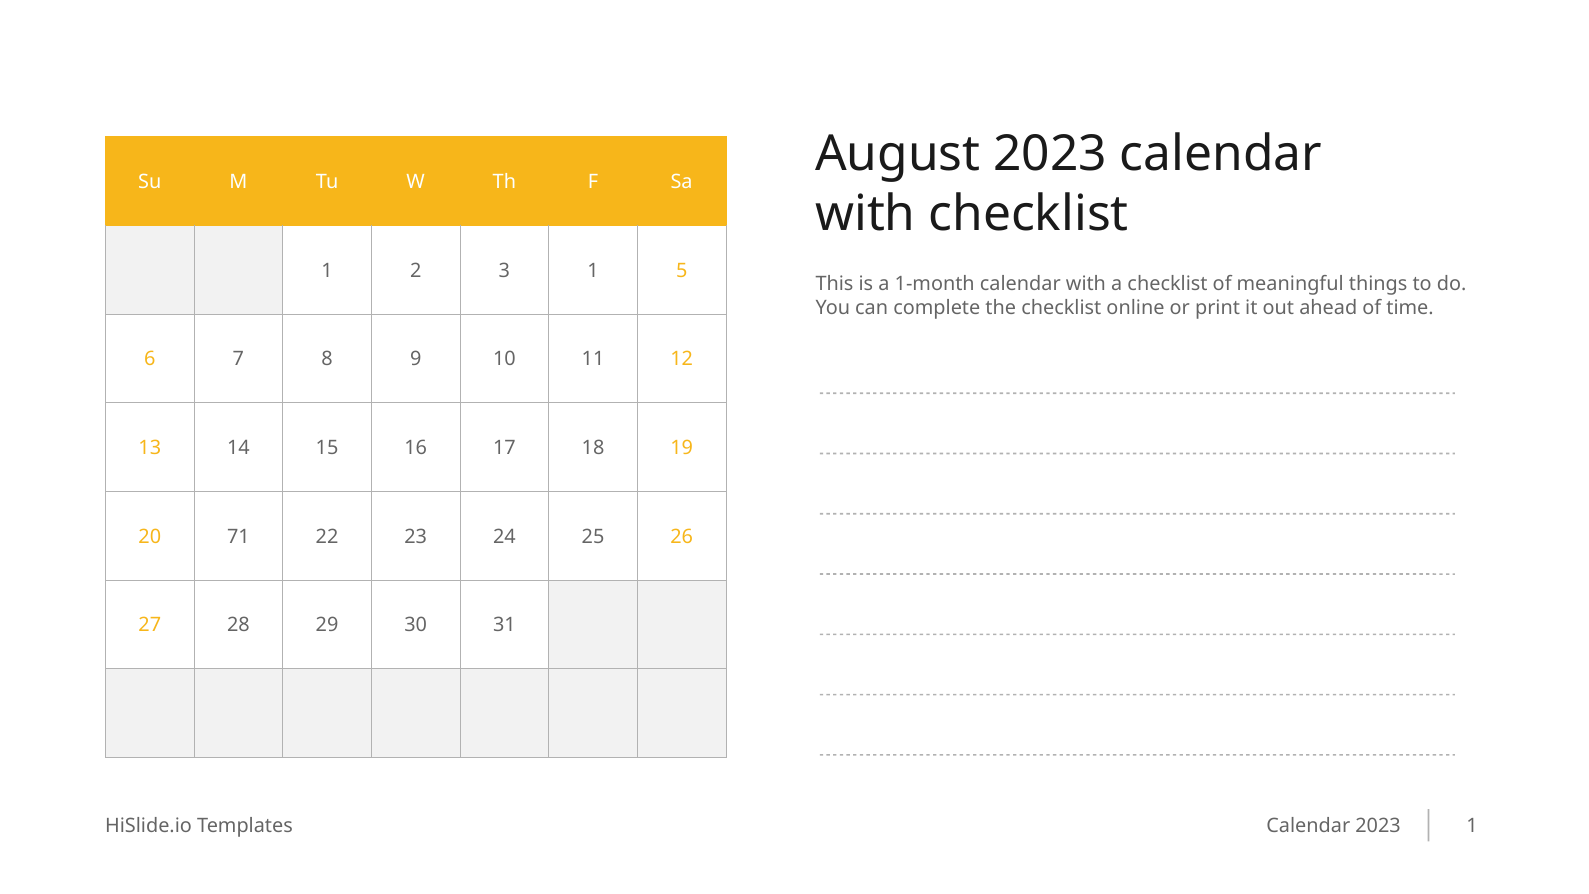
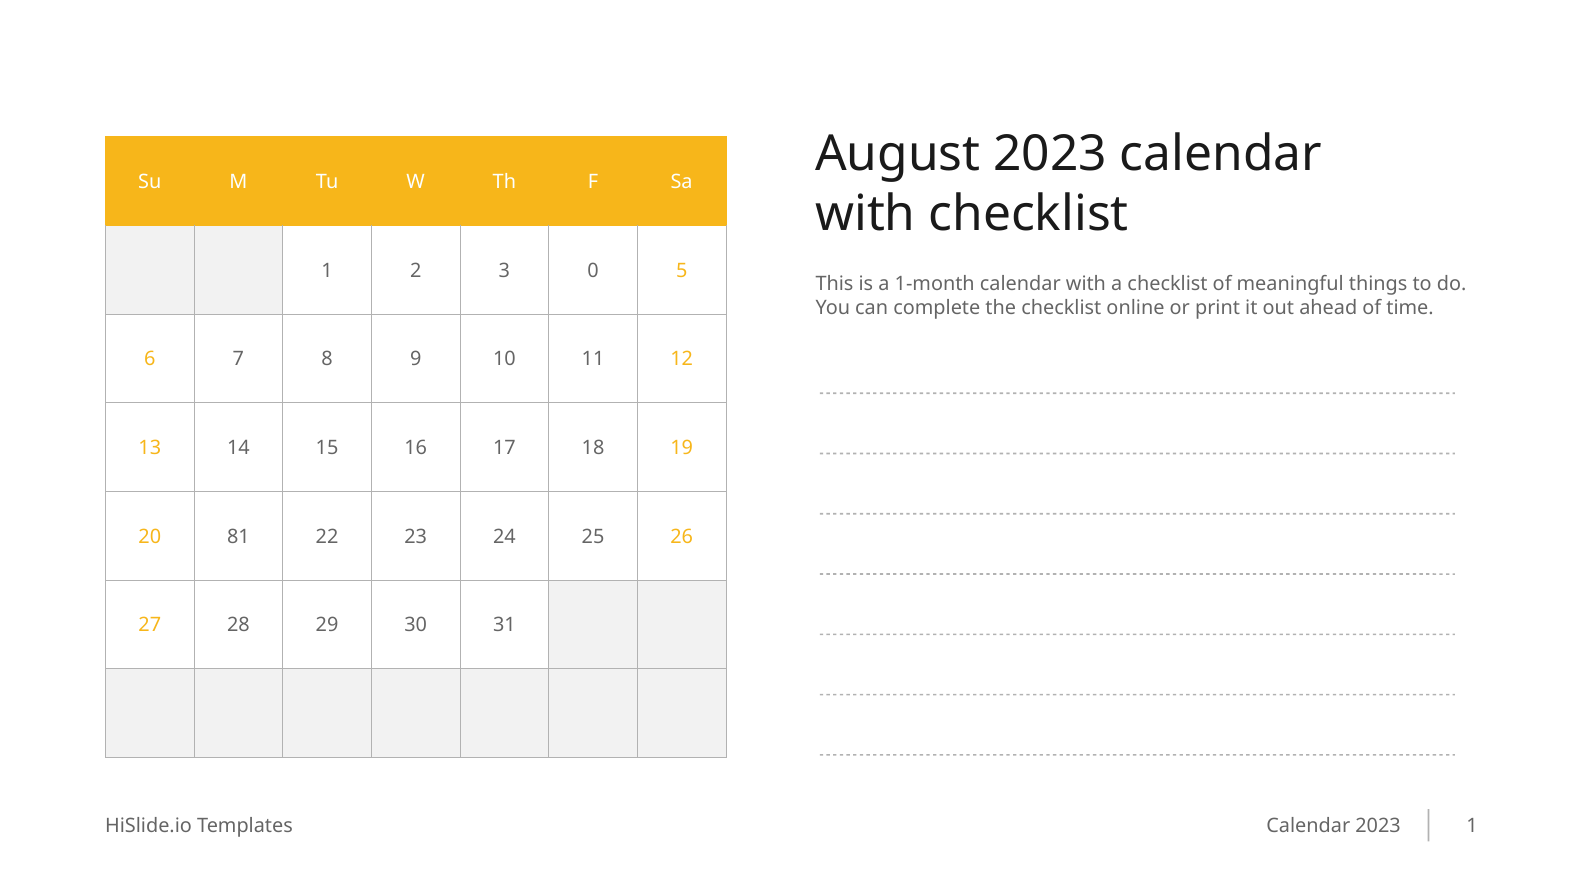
3 1: 1 -> 0
71: 71 -> 81
